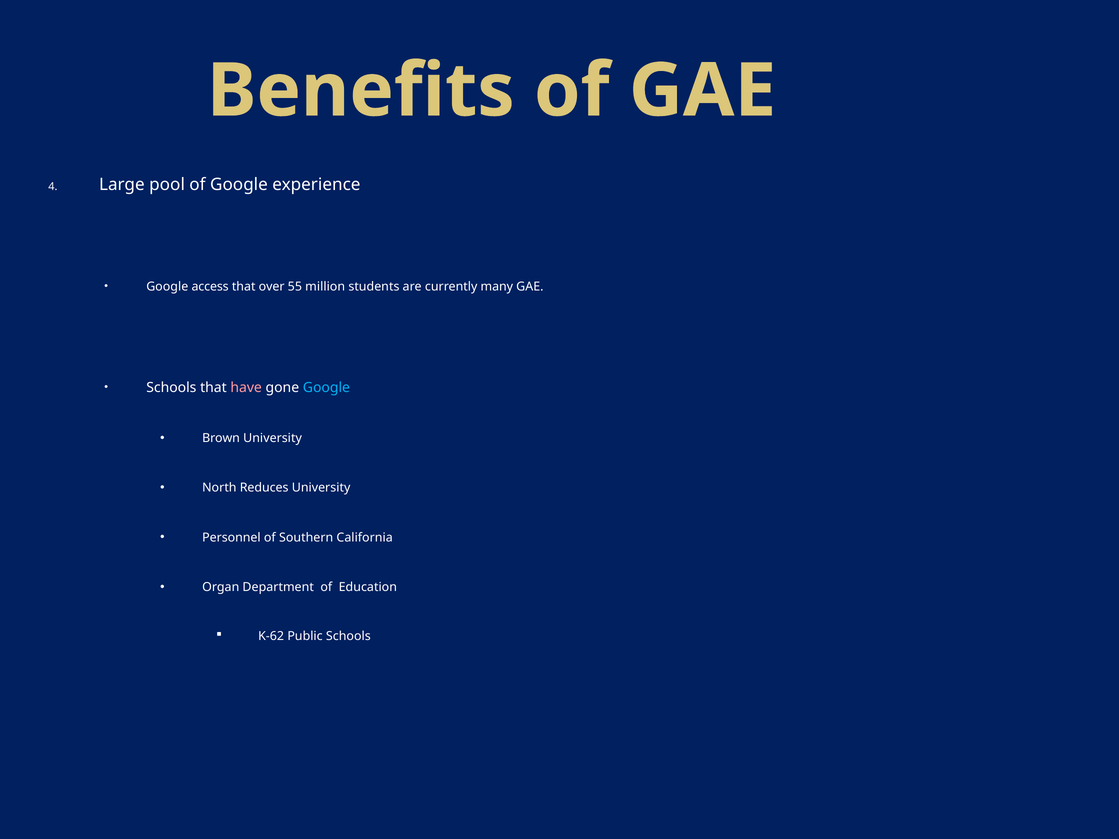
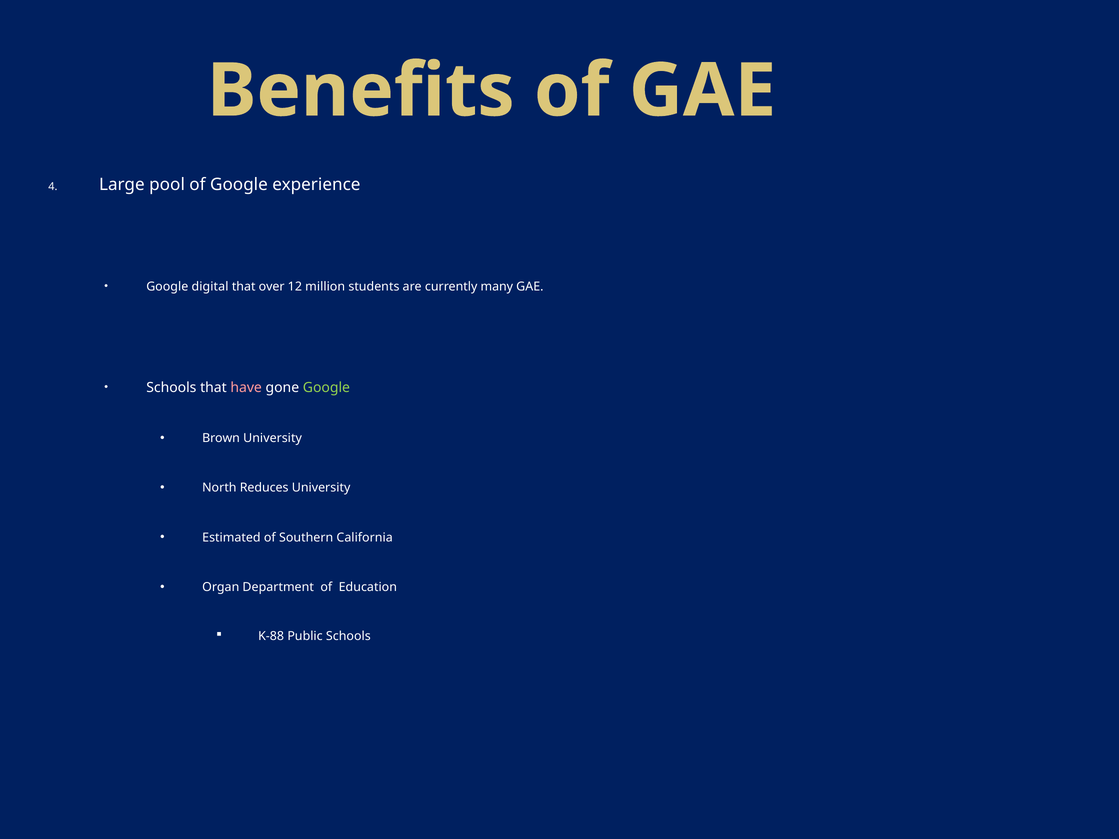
access: access -> digital
55: 55 -> 12
Google at (326, 388) colour: light blue -> light green
Personnel: Personnel -> Estimated
K-62: K-62 -> K-88
